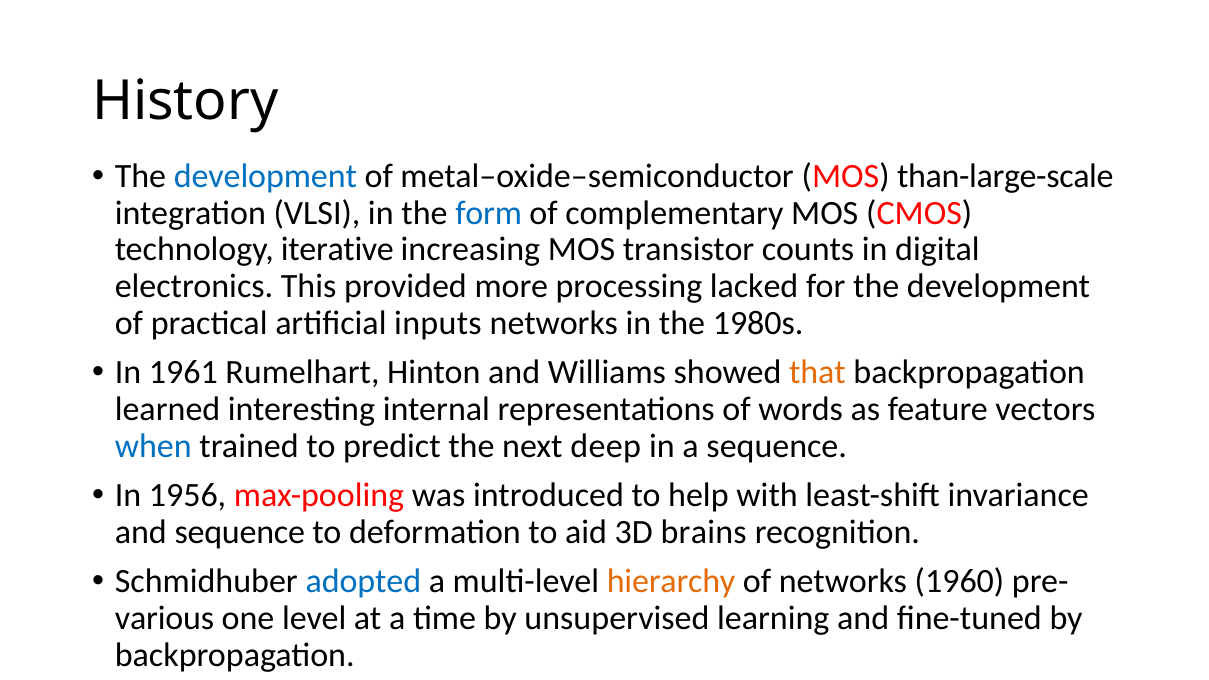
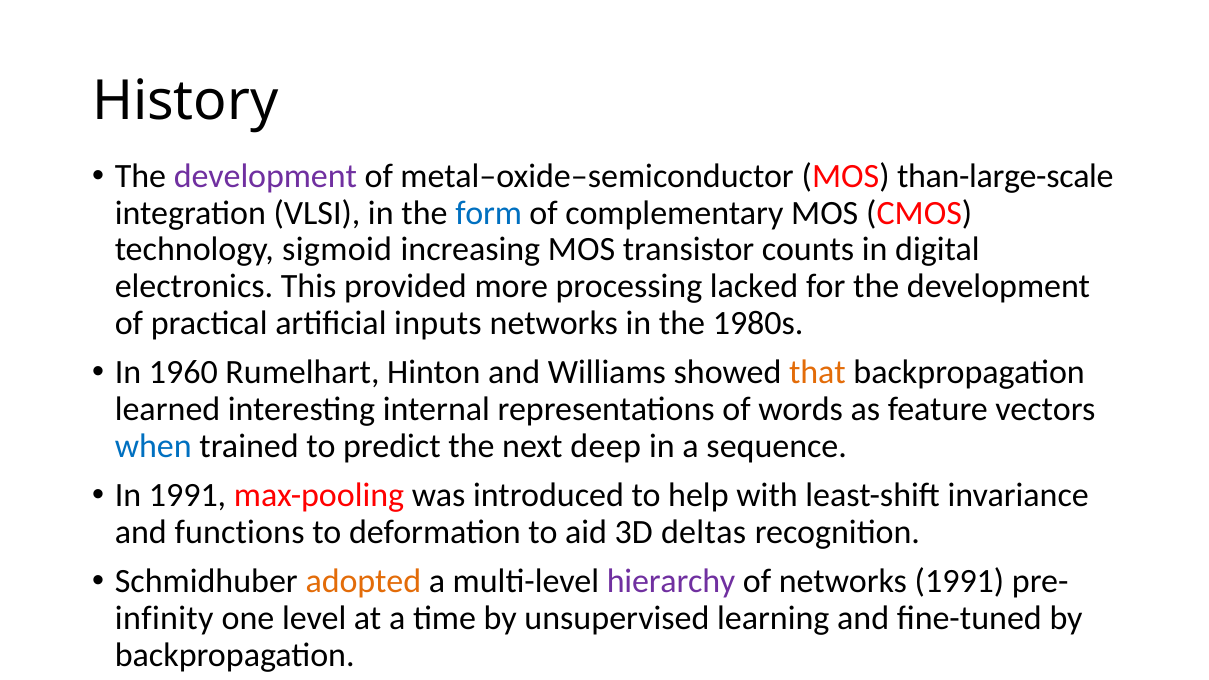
development at (265, 176) colour: blue -> purple
iterative: iterative -> sigmoid
1961: 1961 -> 1960
In 1956: 1956 -> 1991
and sequence: sequence -> functions
brains: brains -> deltas
adopted colour: blue -> orange
hierarchy colour: orange -> purple
networks 1960: 1960 -> 1991
various: various -> infinity
